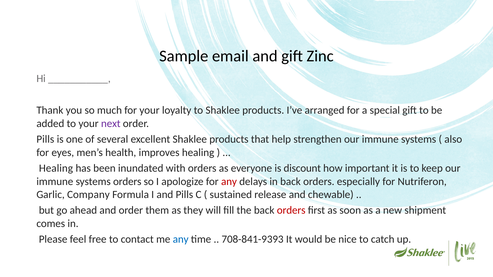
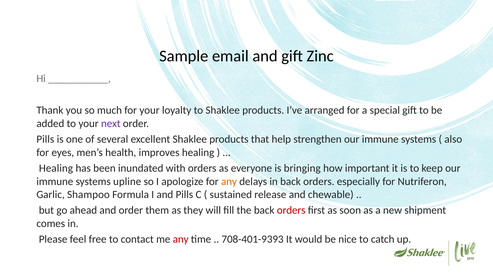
discount: discount -> bringing
systems orders: orders -> upline
any at (229, 182) colour: red -> orange
Company: Company -> Shampoo
any at (181, 240) colour: blue -> red
708-841-9393: 708-841-9393 -> 708-401-9393
